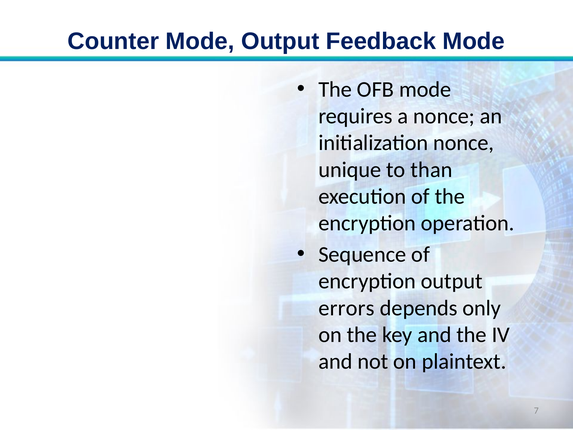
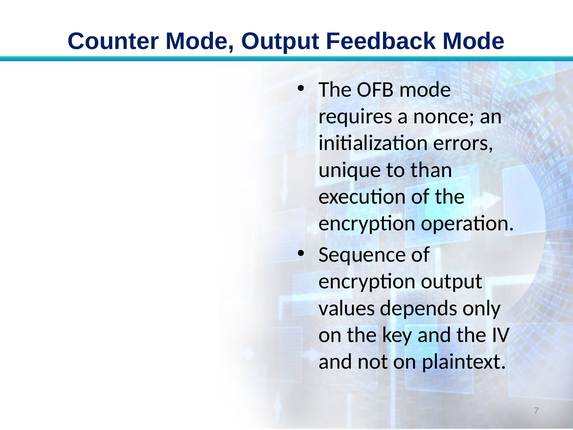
initialization nonce: nonce -> errors
errors: errors -> values
